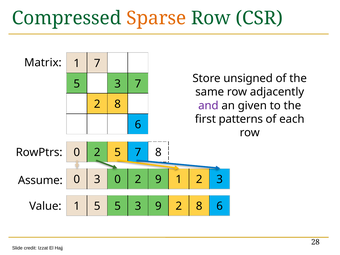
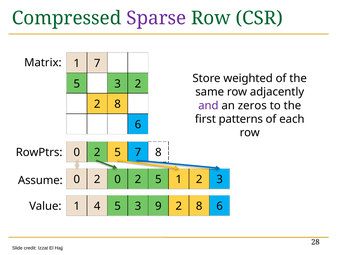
Sparse colour: orange -> purple
unsigned: unsigned -> weighted
3 7: 7 -> 2
given: given -> zeros
3 at (97, 179): 3 -> 2
9 at (158, 179): 9 -> 5
1 5: 5 -> 4
